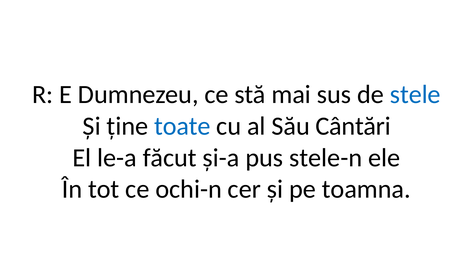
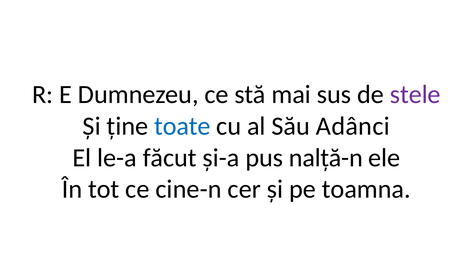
stele colour: blue -> purple
Cântări: Cântări -> Adânci
stele-n: stele-n -> nalță-n
ochi-n: ochi-n -> cine-n
